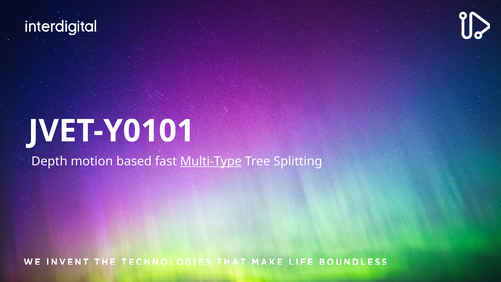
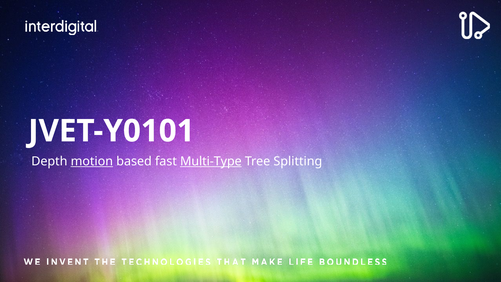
motion underline: none -> present
